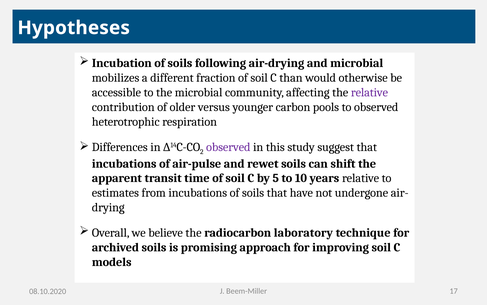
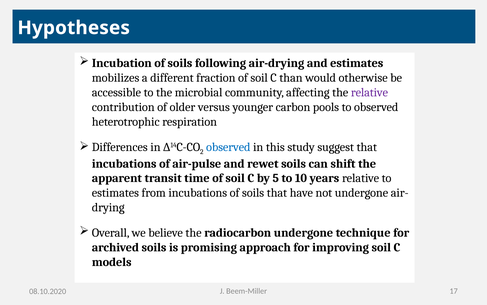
and microbial: microbial -> estimates
observed at (228, 147) colour: purple -> blue
radiocarbon laboratory: laboratory -> undergone
